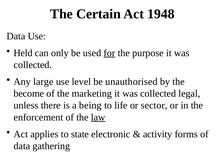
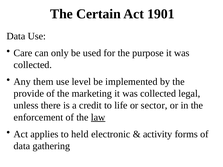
1948: 1948 -> 1901
Held: Held -> Care
for underline: present -> none
large: large -> them
unauthorised: unauthorised -> implemented
become: become -> provide
being: being -> credit
state: state -> held
